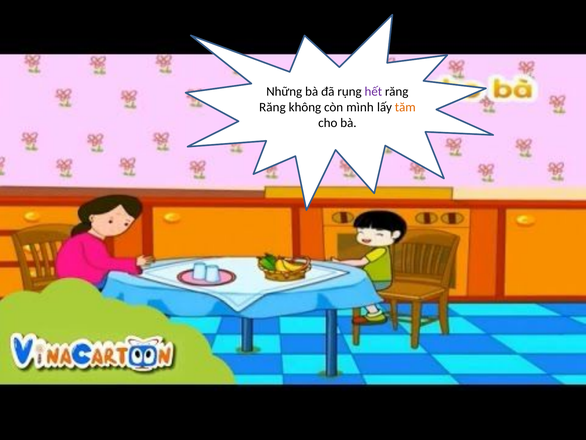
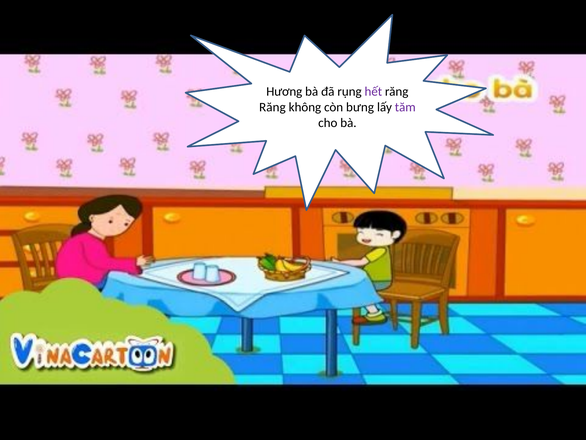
Những: Những -> Hương
mình: mình -> bưng
tăm colour: orange -> purple
